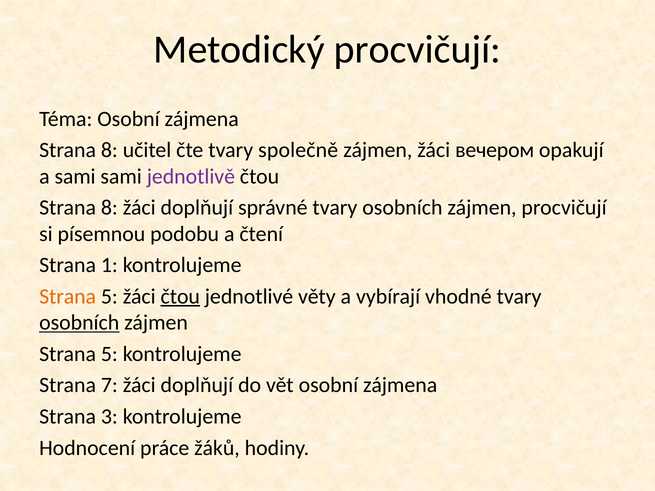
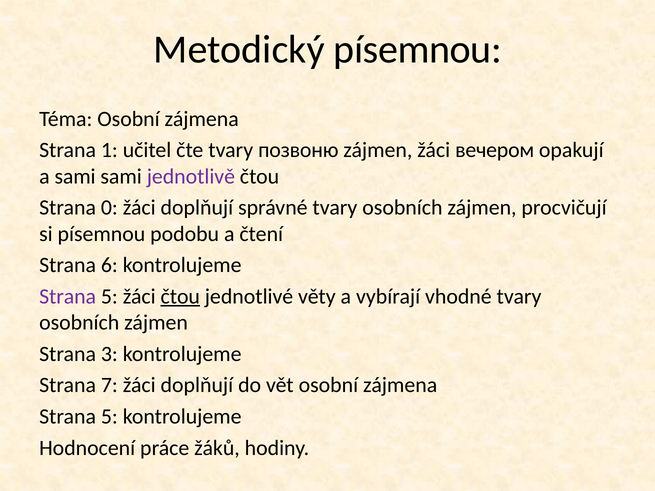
Metodický procvičují: procvičují -> písemnou
8 at (109, 150): 8 -> 1
společně: společně -> позвоню
8 at (109, 208): 8 -> 0
1: 1 -> 6
Strana at (68, 297) colour: orange -> purple
osobních at (79, 323) underline: present -> none
5 at (109, 354): 5 -> 3
3 at (109, 417): 3 -> 5
